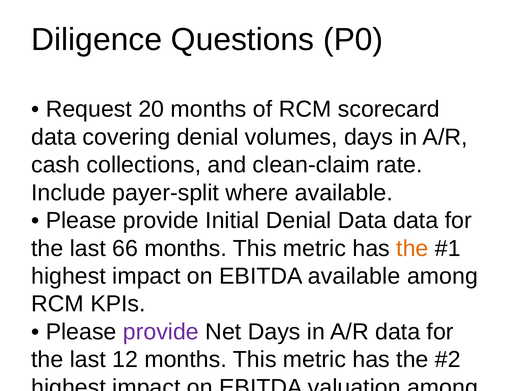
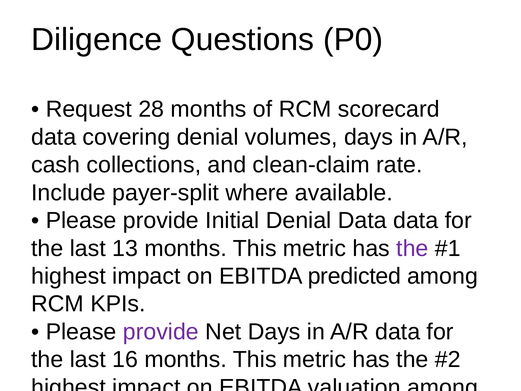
20: 20 -> 28
66: 66 -> 13
the at (412, 248) colour: orange -> purple
EBITDA available: available -> predicted
12: 12 -> 16
